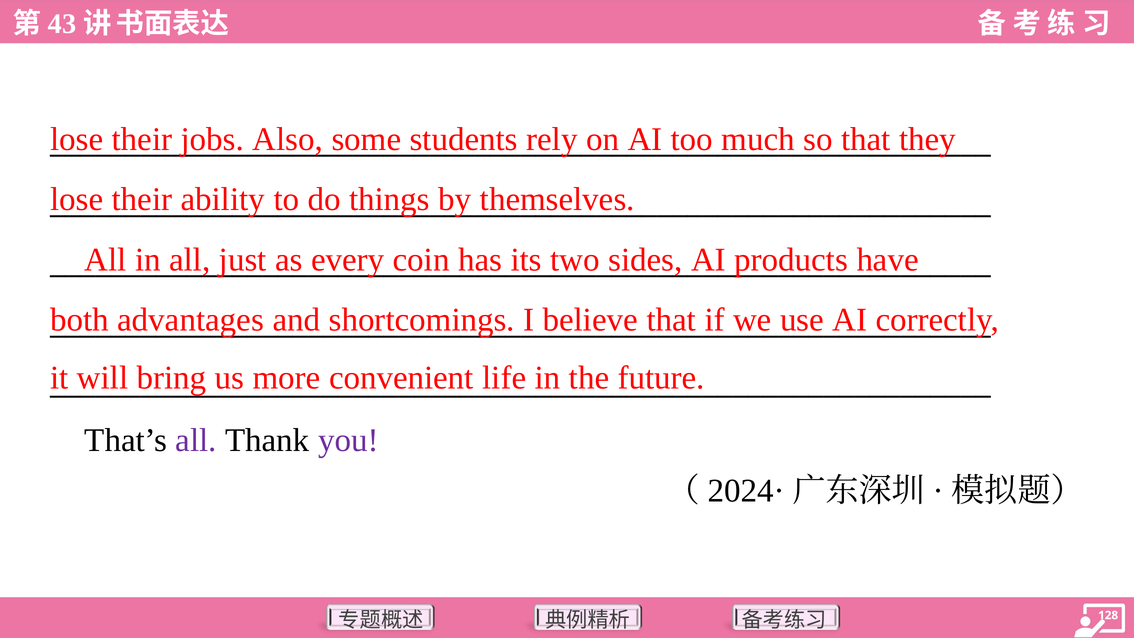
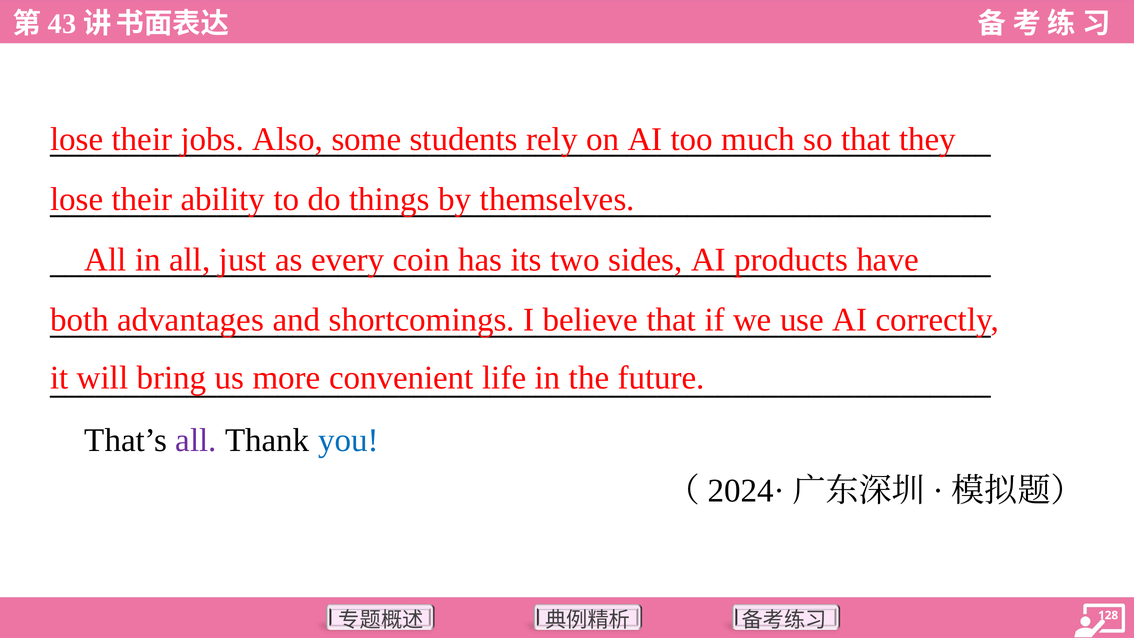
you colour: purple -> blue
